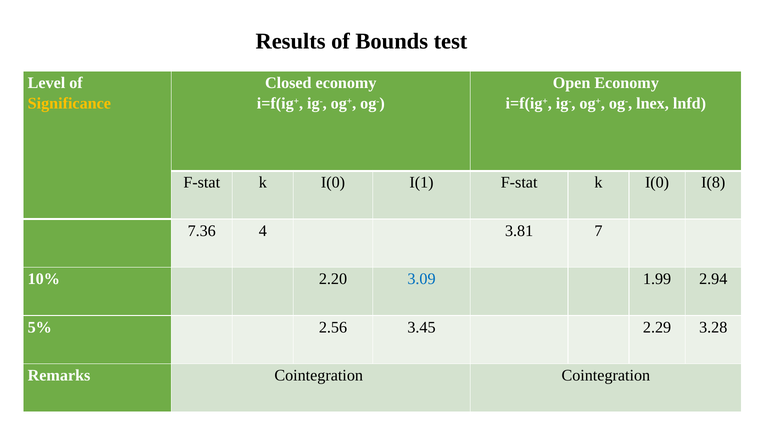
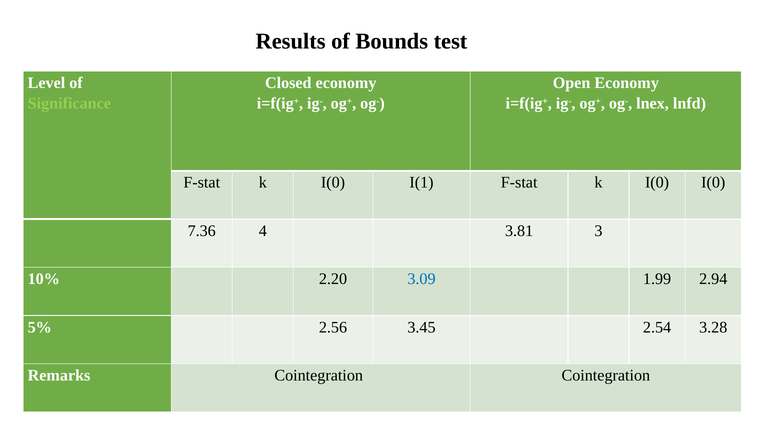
Significance colour: yellow -> light green
I(0 I(8: I(8 -> I(0
7: 7 -> 3
2.29: 2.29 -> 2.54
